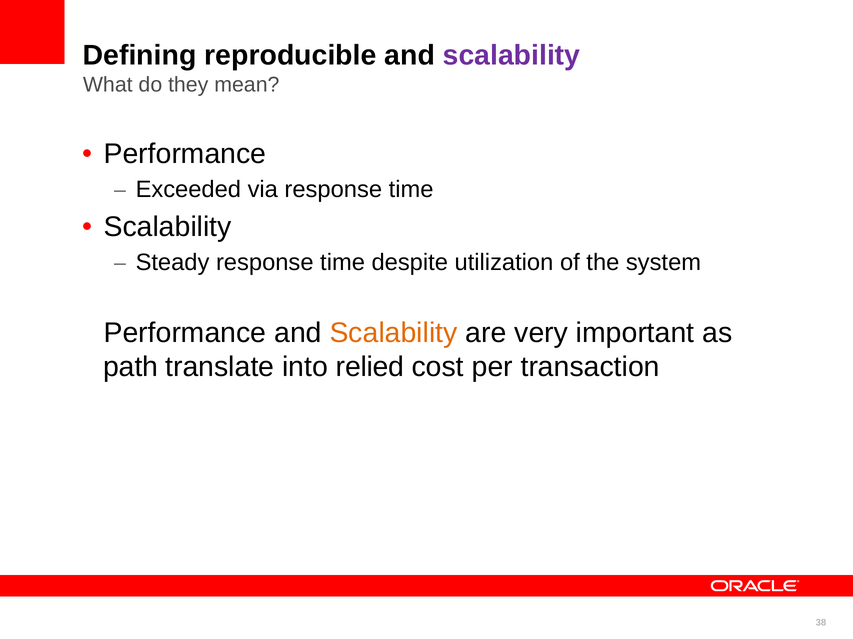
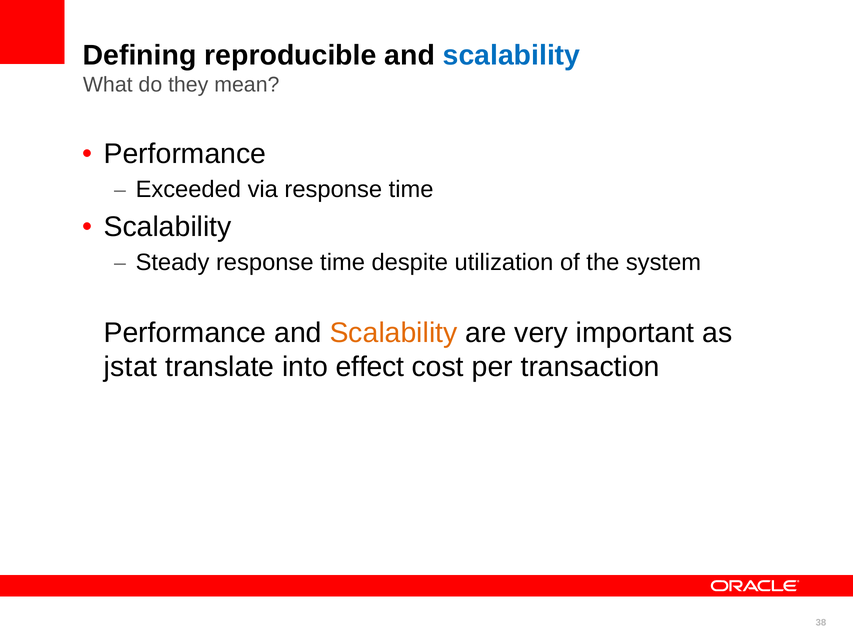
scalability at (511, 55) colour: purple -> blue
path: path -> jstat
relied: relied -> effect
